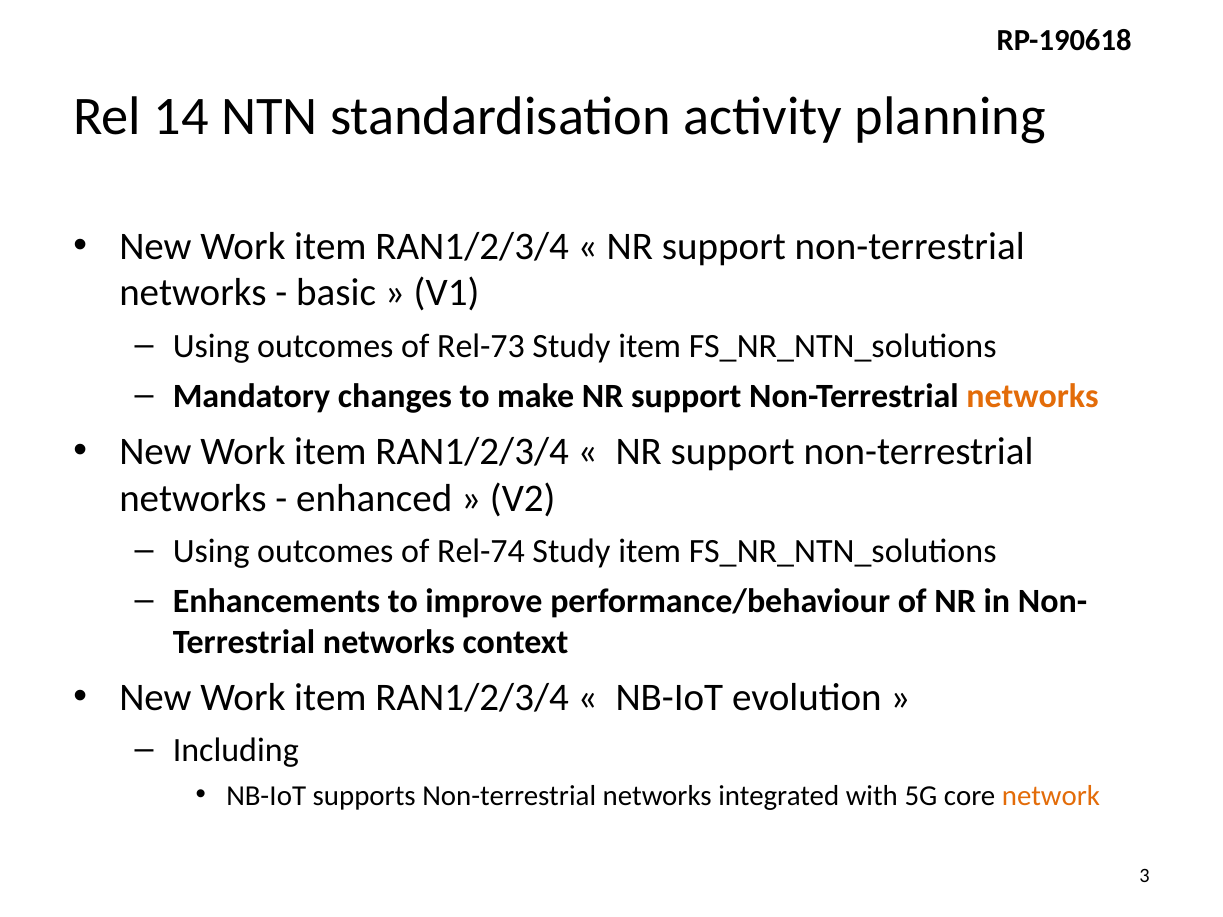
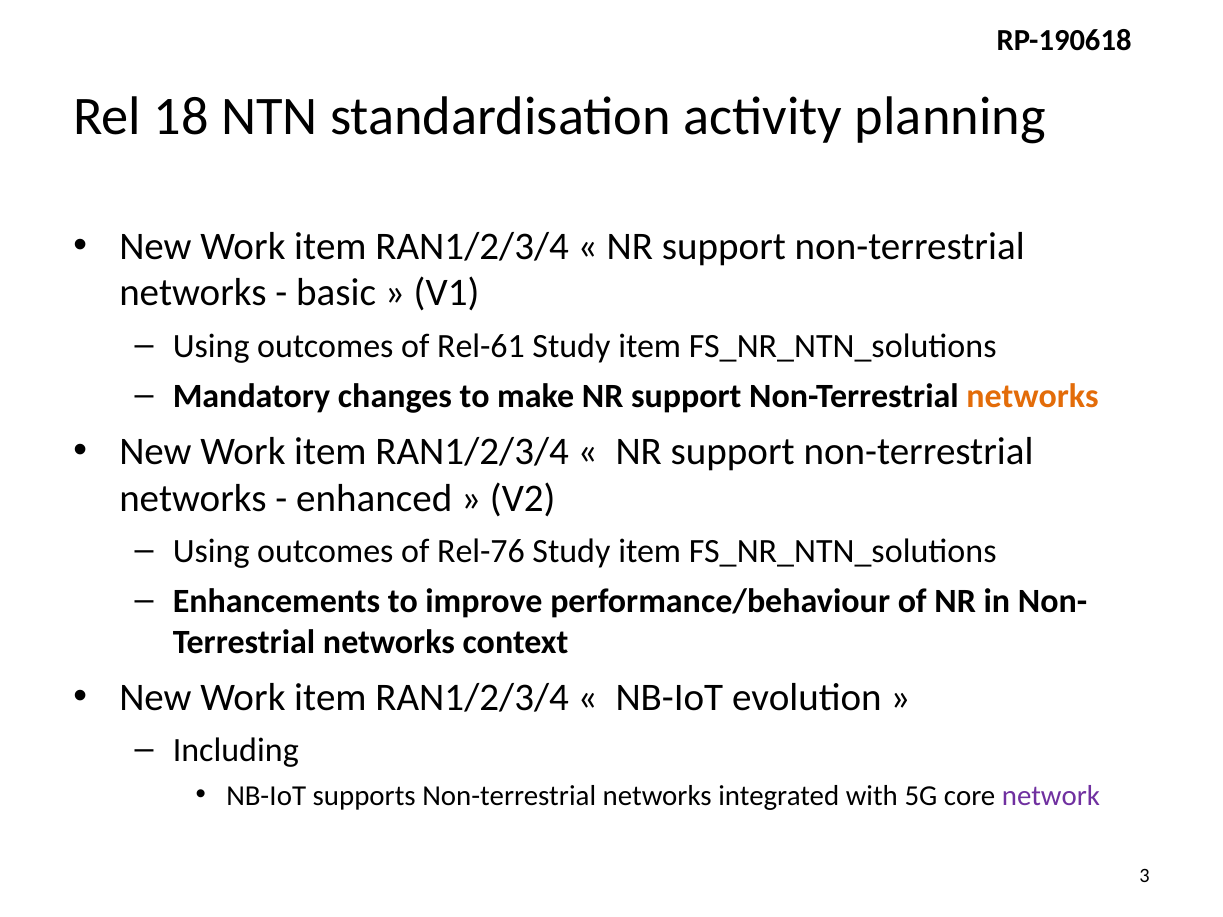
14: 14 -> 18
Rel-73: Rel-73 -> Rel-61
Rel-74: Rel-74 -> Rel-76
network colour: orange -> purple
